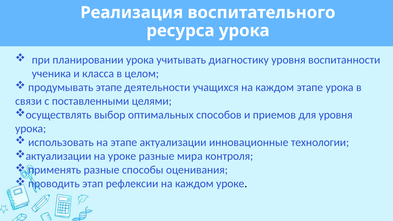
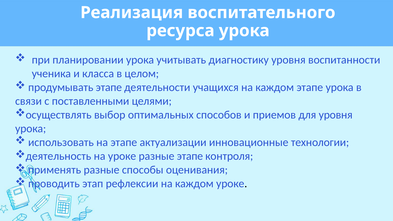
актуализации at (58, 156): актуализации -> деятельность
разные мира: мира -> этапе
